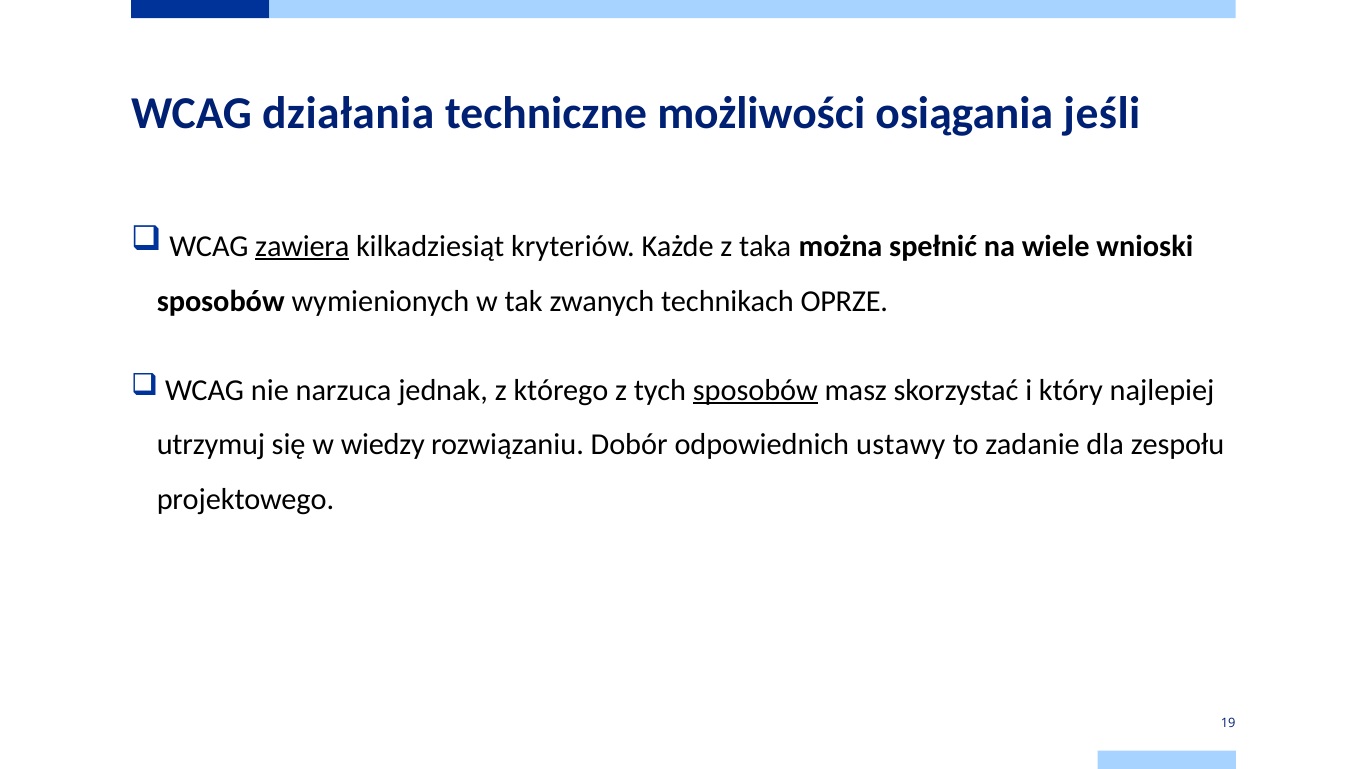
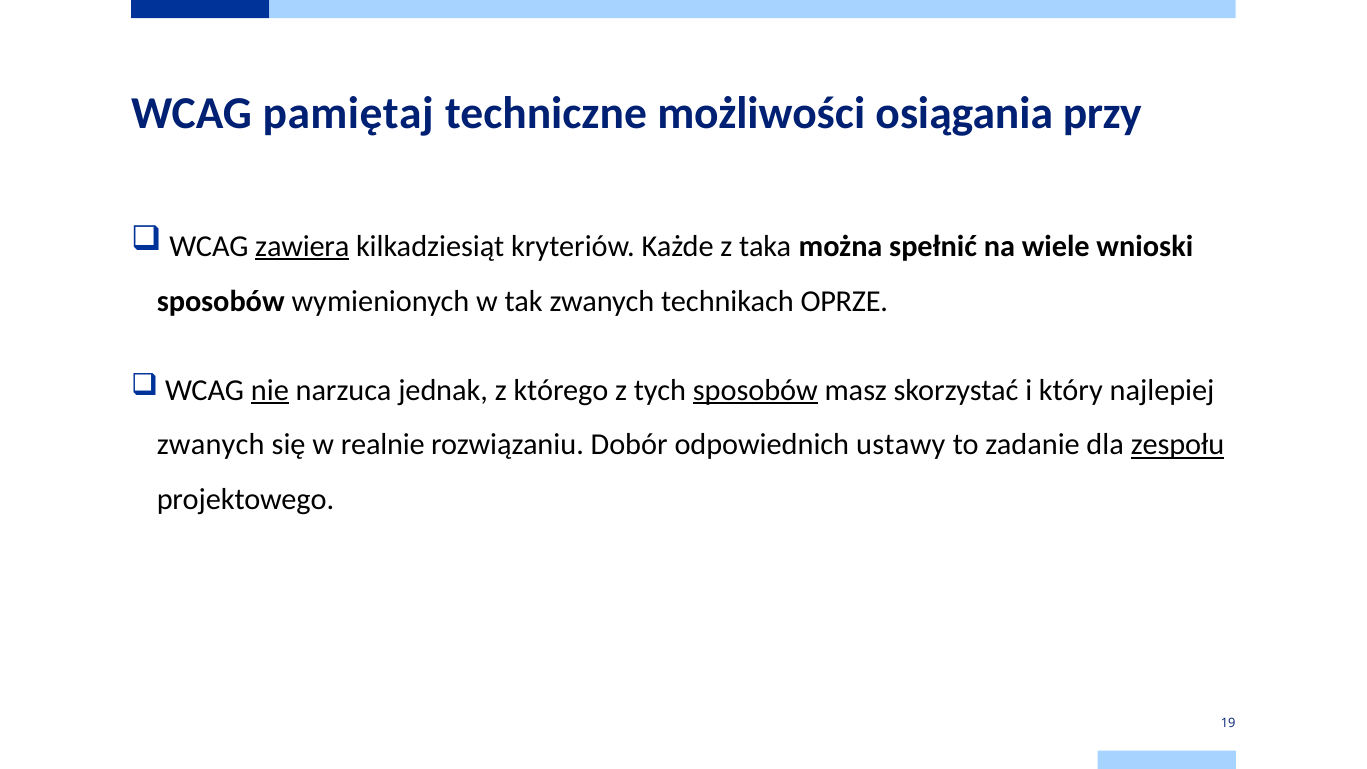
działania: działania -> pamiętaj
jeśli: jeśli -> przy
nie underline: none -> present
utrzymuj at (211, 445): utrzymuj -> zwanych
wiedzy: wiedzy -> realnie
zespołu underline: none -> present
